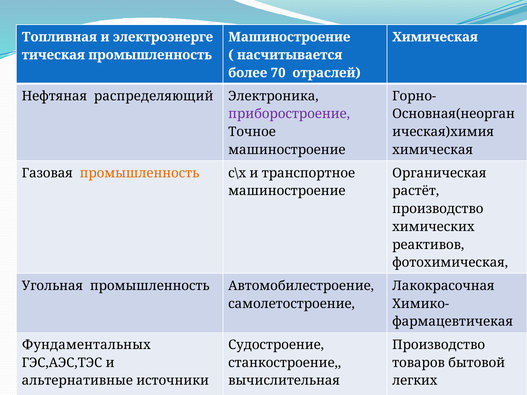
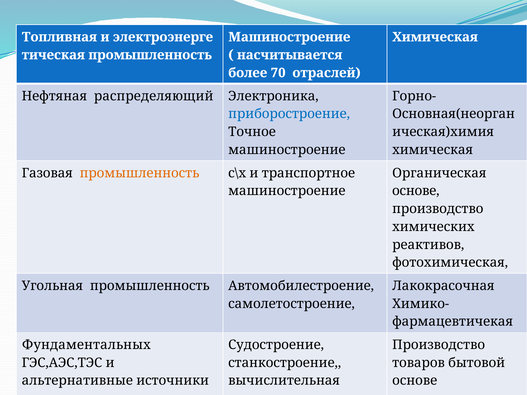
приборостроение colour: purple -> blue
растёт at (416, 191): растёт -> основе
легких at (415, 381): легких -> основе
